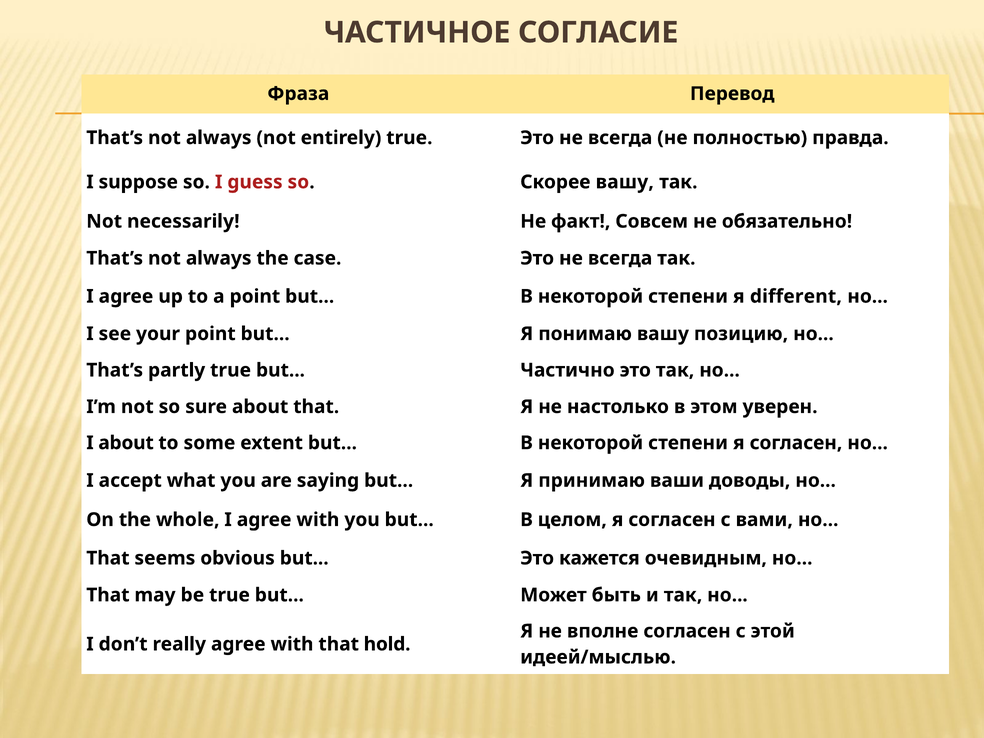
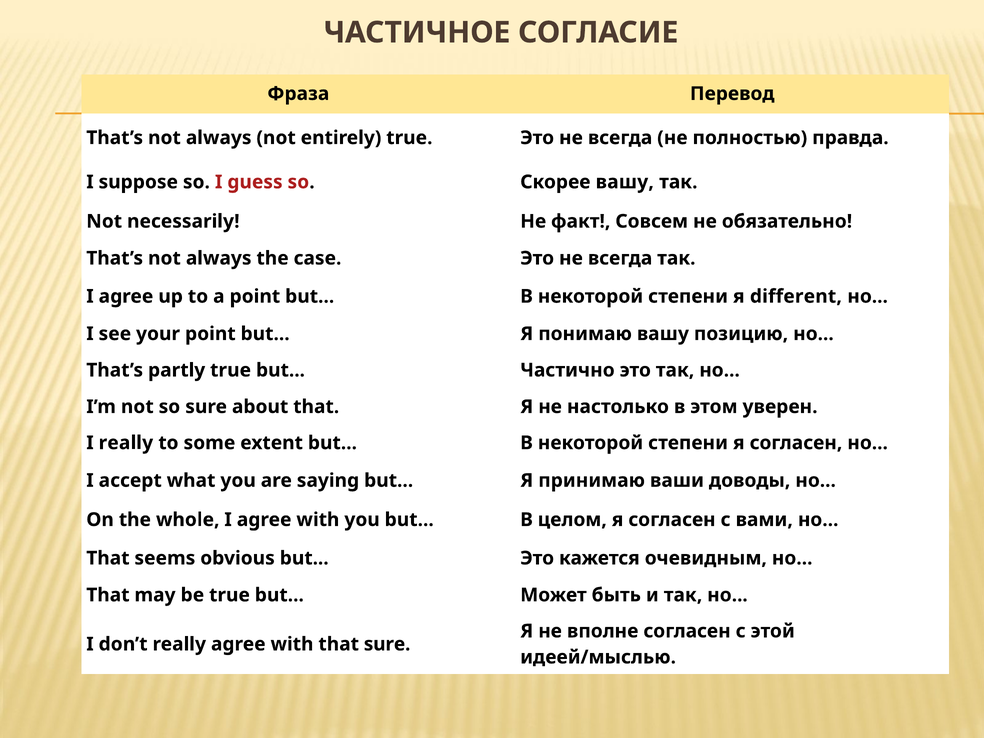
I about: about -> really
that hold: hold -> sure
